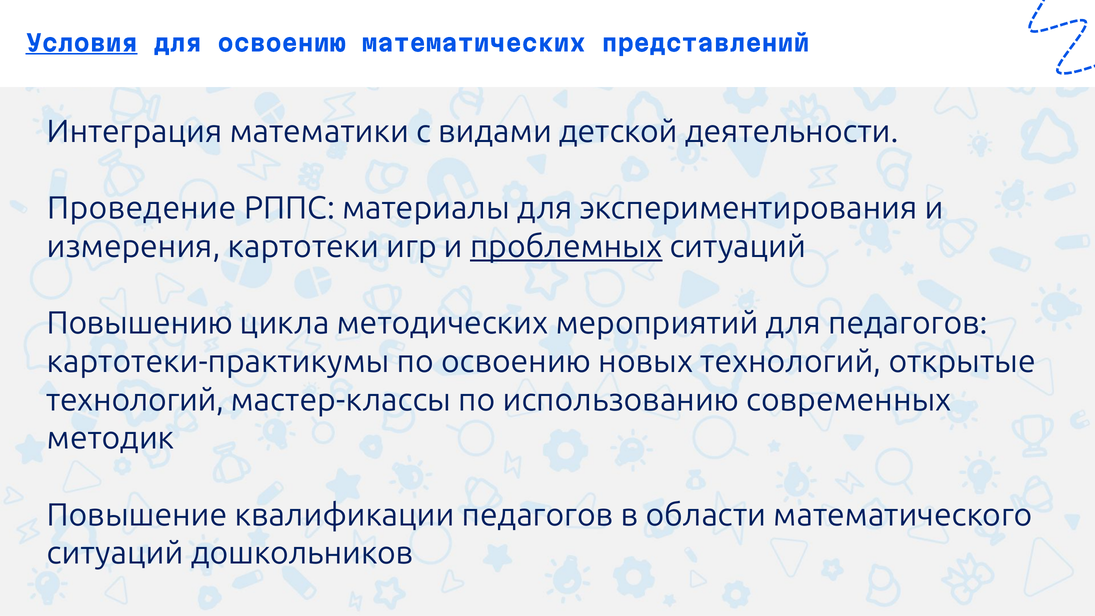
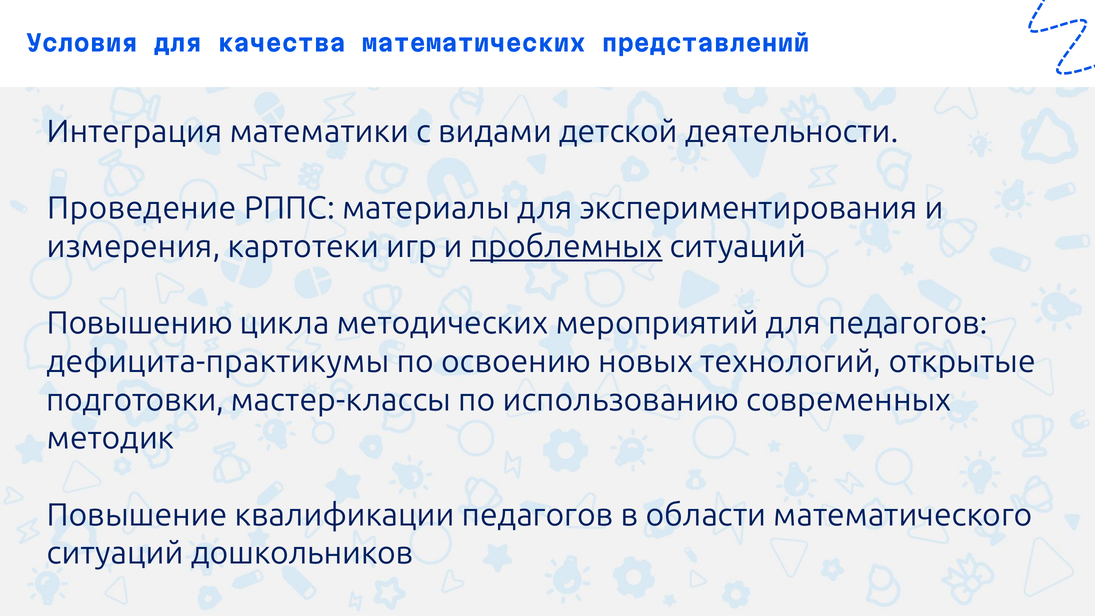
Условия underline: present -> none
для освоению: освоению -> качества
картотеки-практикумы: картотеки-практикумы -> дефицита-практикумы
технологий at (135, 400): технологий -> подготовки
